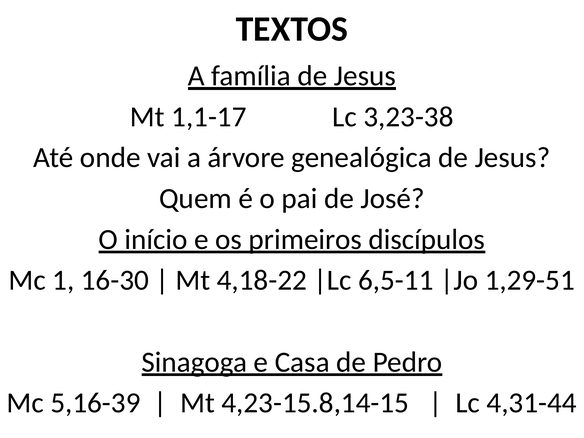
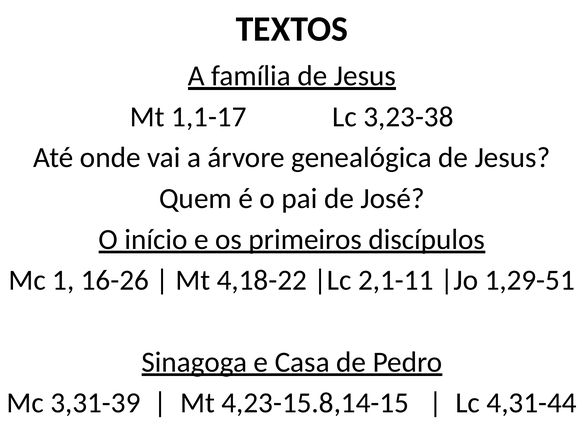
16-30: 16-30 -> 16-26
6,5-11: 6,5-11 -> 2,1-11
5,16-39: 5,16-39 -> 3,31-39
